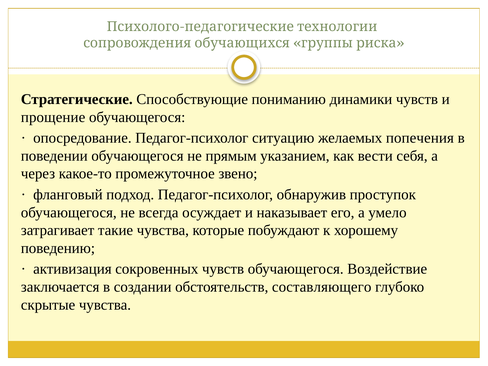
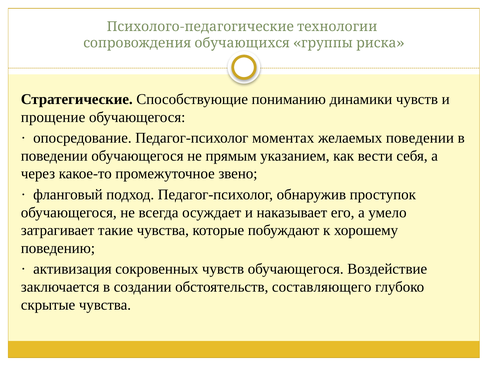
ситуацию: ситуацию -> моментах
желаемых попечения: попечения -> поведении
